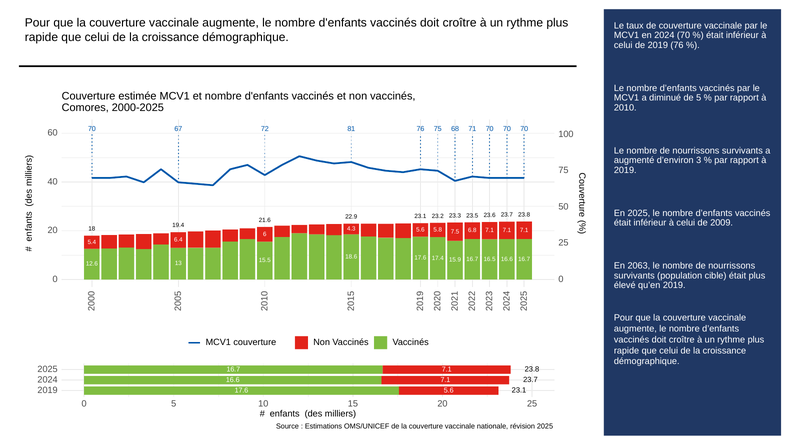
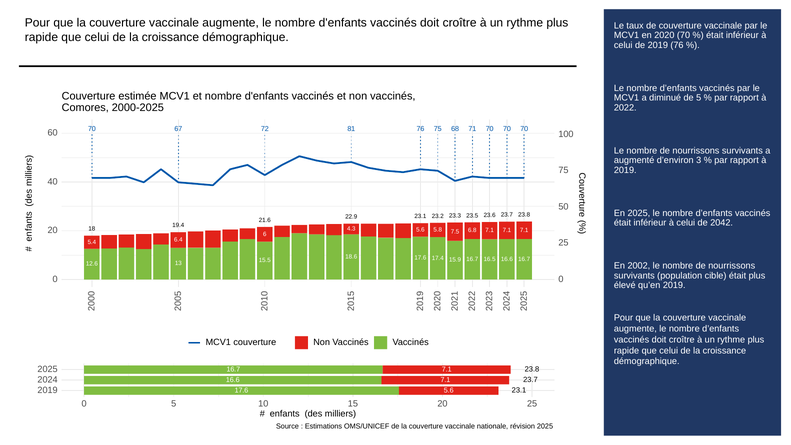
en 2024: 2024 -> 2020
2010: 2010 -> 2022
2009: 2009 -> 2042
2063: 2063 -> 2002
